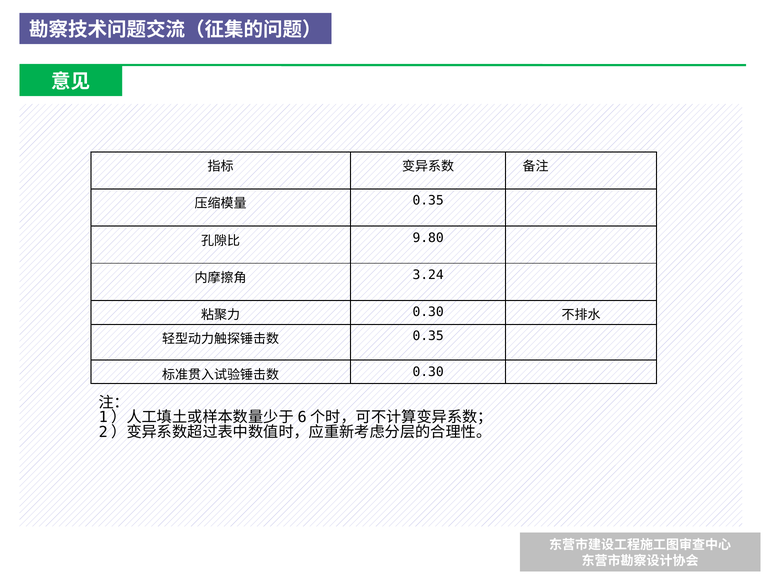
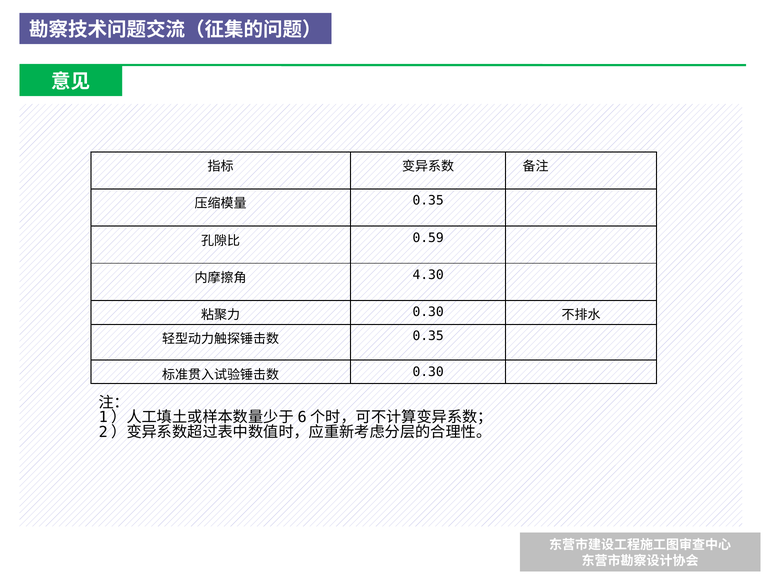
9.80: 9.80 -> 0.59
3.24: 3.24 -> 4.30
